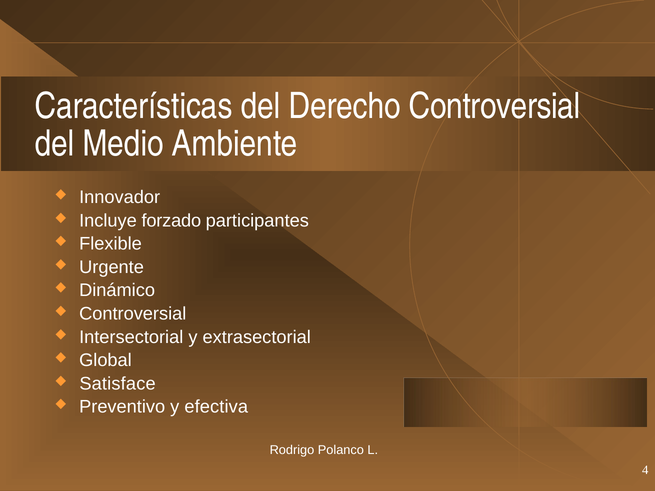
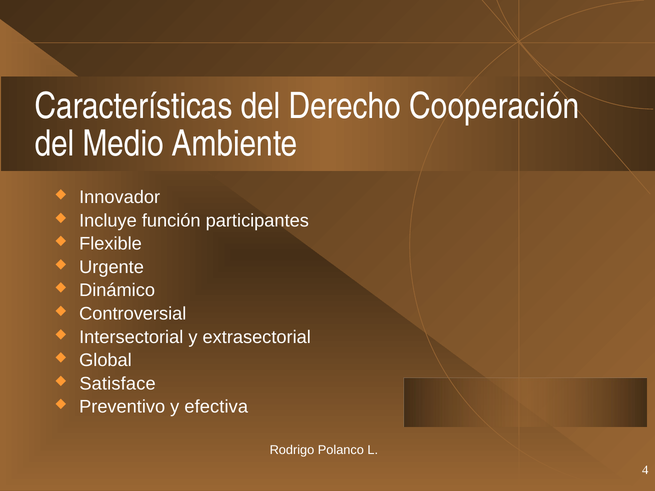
Derecho Controversial: Controversial -> Cooperación
forzado: forzado -> función
